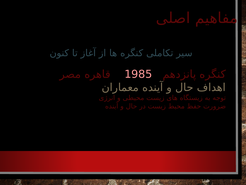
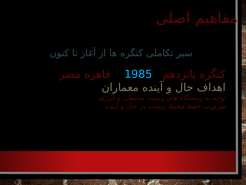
1985 colour: pink -> light blue
